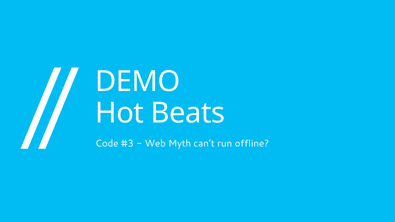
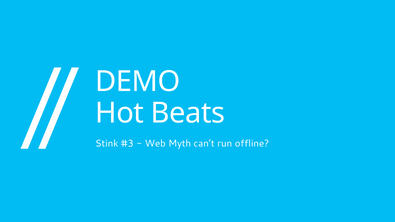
Code: Code -> Stink
